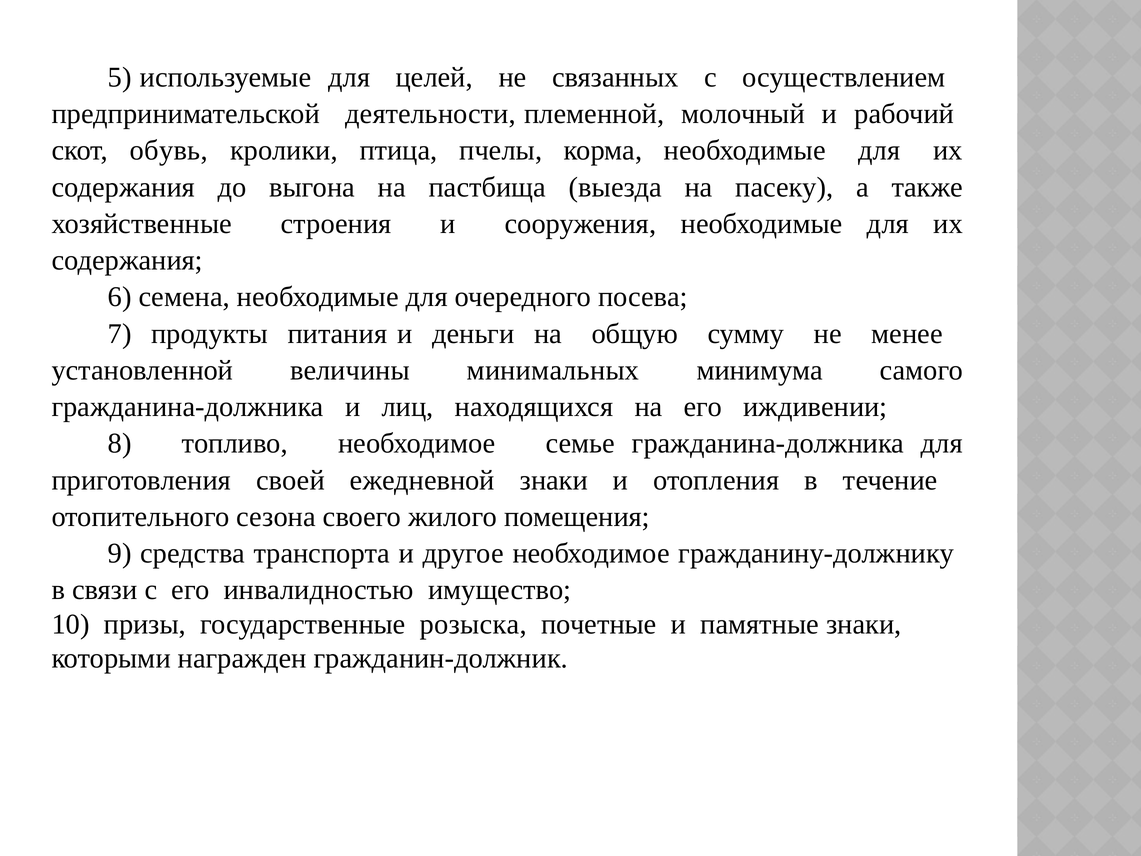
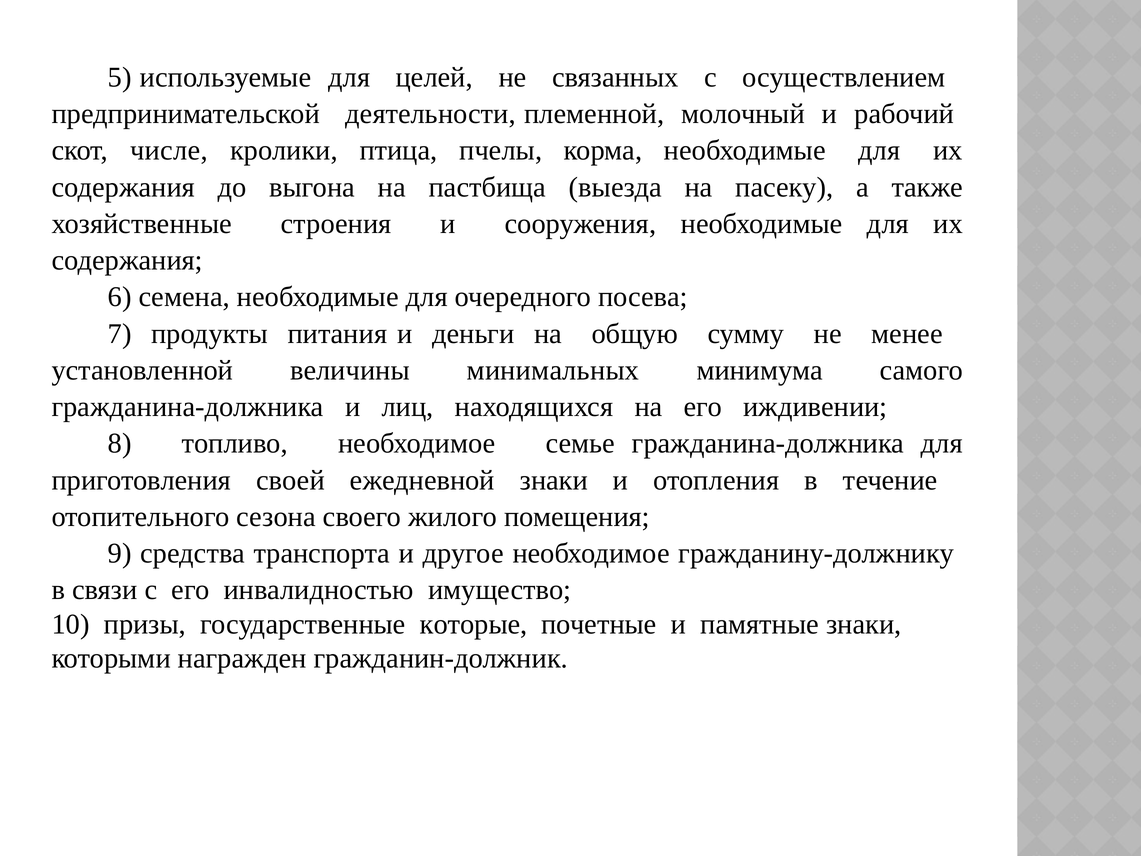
обувь: обувь -> числе
розыска: розыска -> которые
